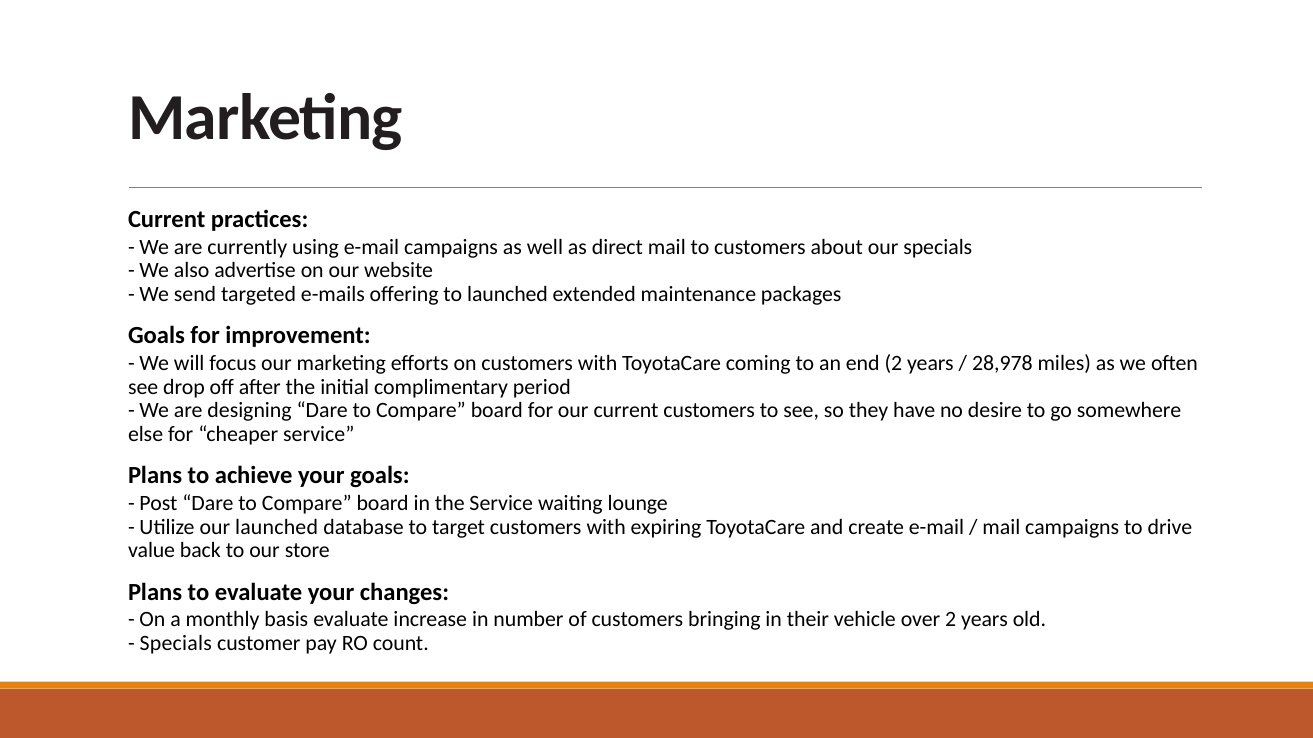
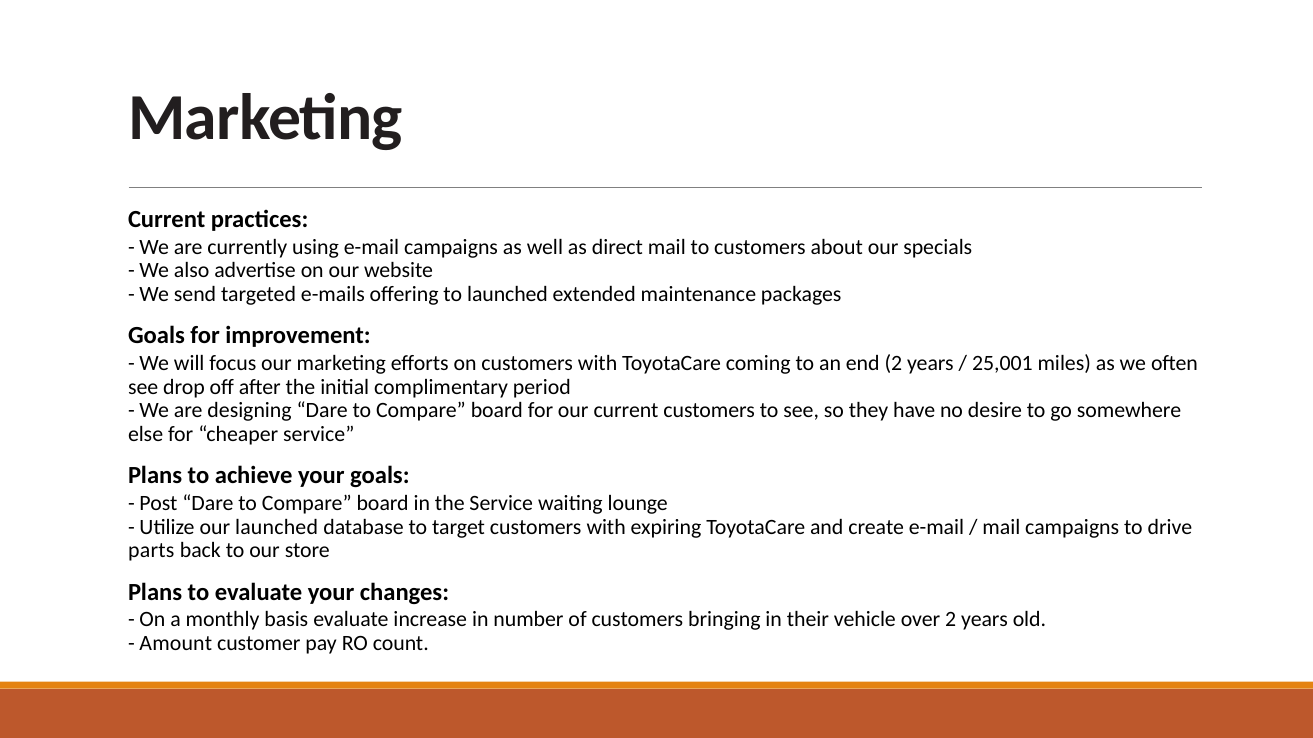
28,978: 28,978 -> 25,001
value: value -> parts
Specials at (176, 644): Specials -> Amount
